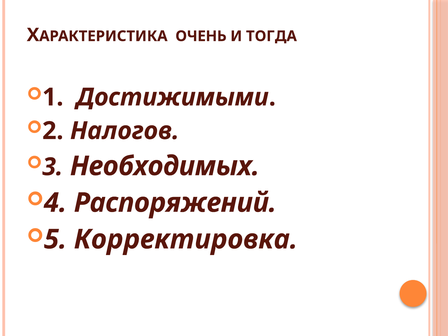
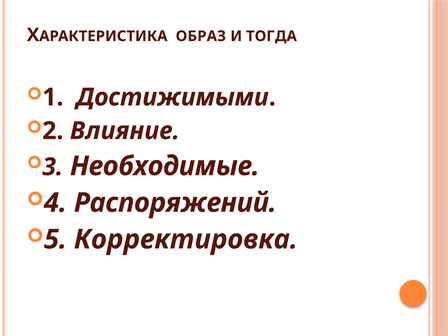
ОЧЕНЬ: ОЧЕНЬ -> ОБРАЗ
Налогов: Налогов -> Влияние
Необходимых: Необходимых -> Необходимые
